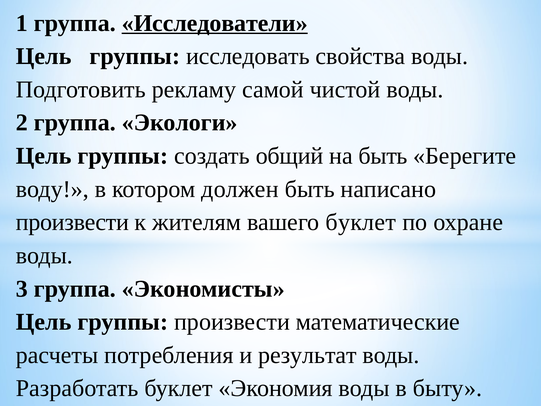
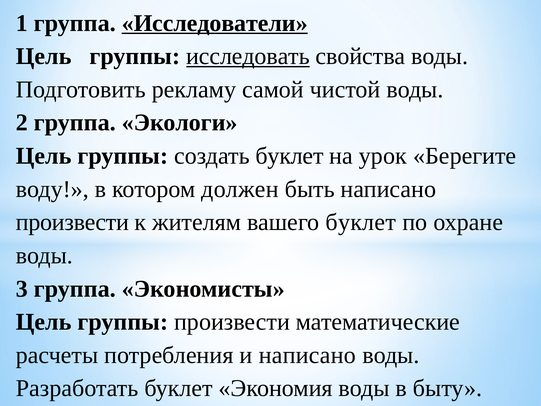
исследовать underline: none -> present
создать общий: общий -> буклет
на быть: быть -> урок
и результат: результат -> написано
